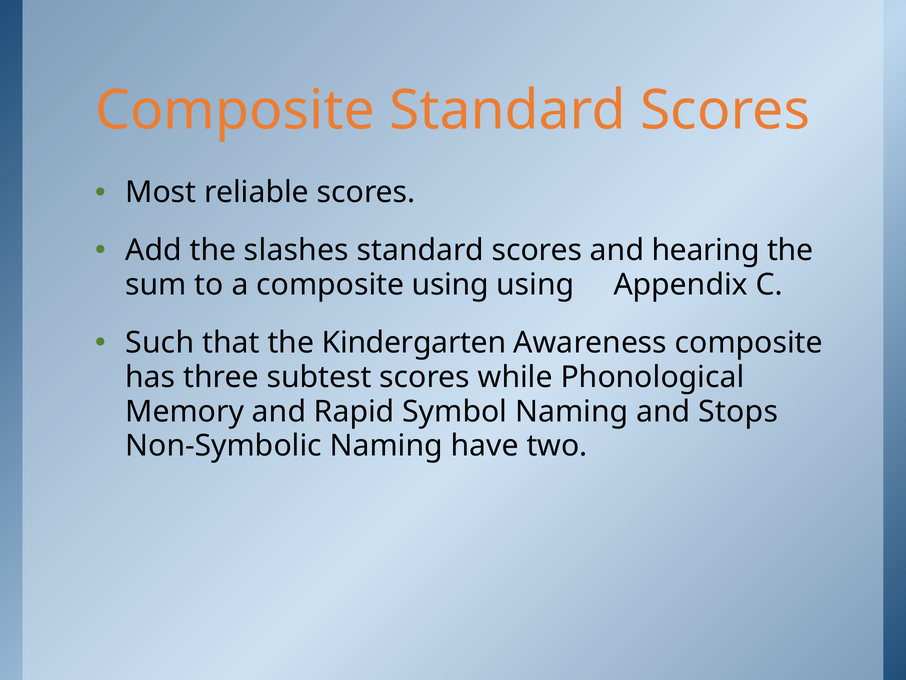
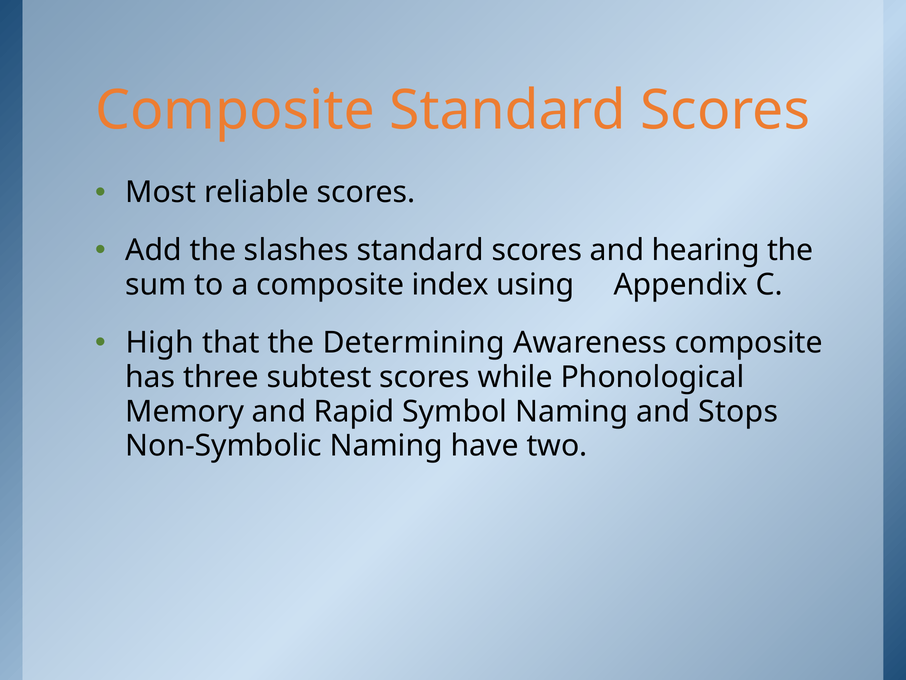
composite using: using -> index
Such: Such -> High
Kindergarten: Kindergarten -> Determining
